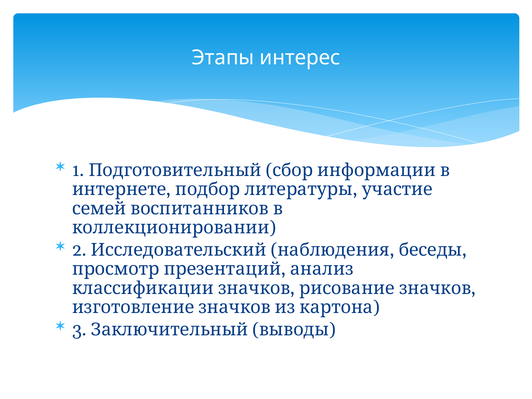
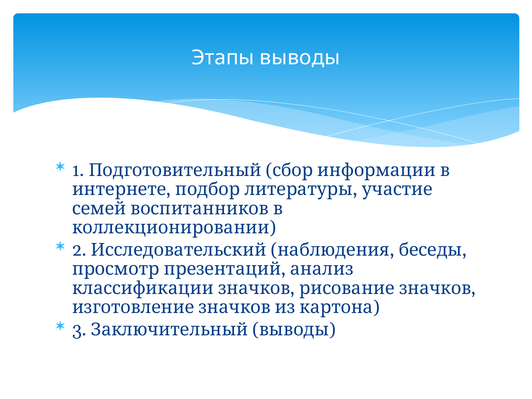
Этапы интерес: интерес -> выводы
